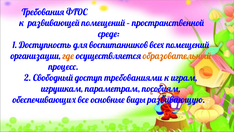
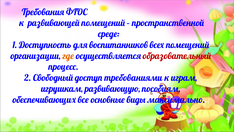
образовательный colour: orange -> red
параметрам: параметрам -> развивающую
развивающую: развивающую -> максимально
